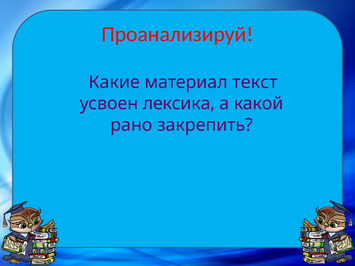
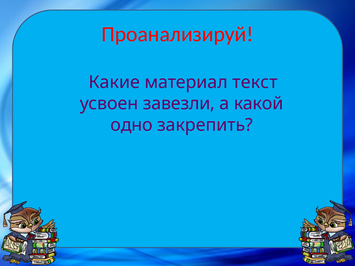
лексика: лексика -> завезли
рано: рано -> одно
